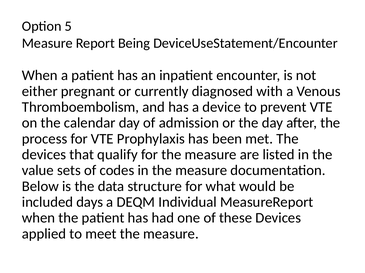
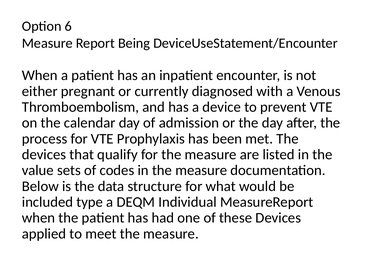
5: 5 -> 6
days: days -> type
